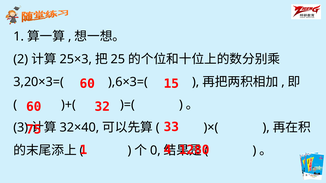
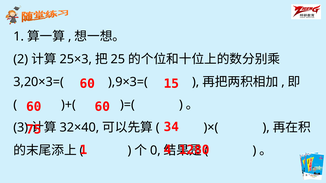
),6×3=(: ),6×3=( -> ),9×3=(
32 at (102, 107): 32 -> 60
33: 33 -> 34
